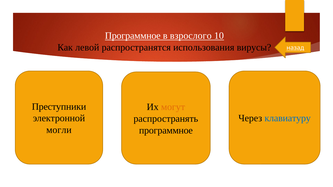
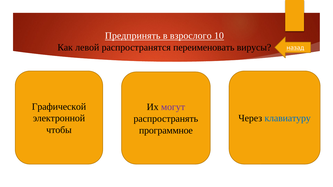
Программное at (133, 36): Программное -> Предпринять
использования: использования -> переименовать
Преступники: Преступники -> Графической
могут colour: orange -> purple
могли: могли -> чтобы
